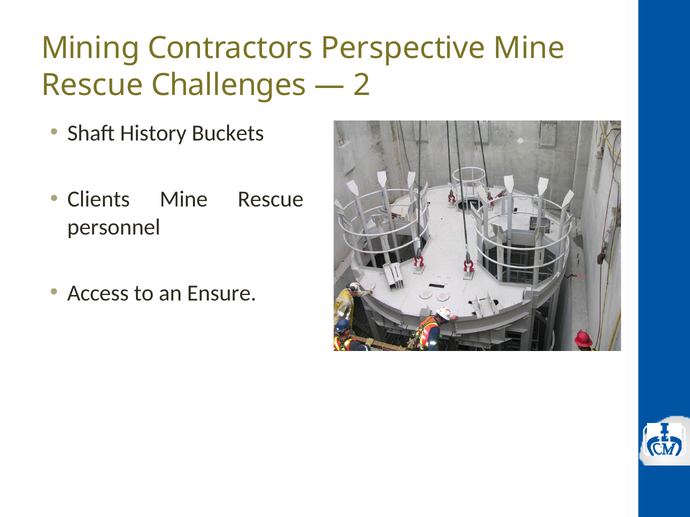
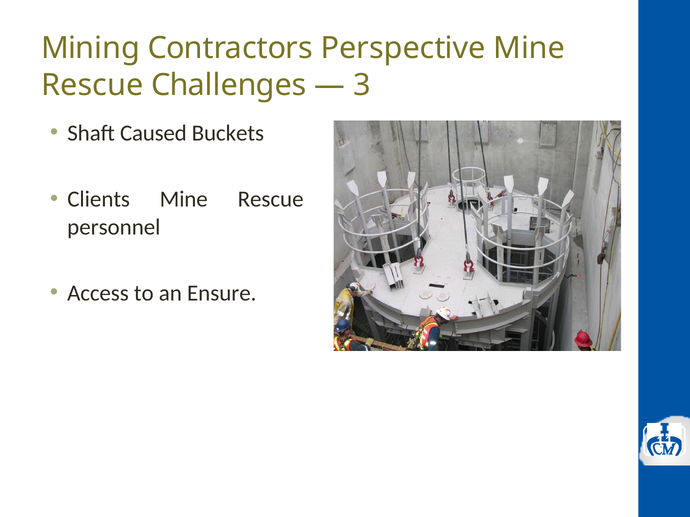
2: 2 -> 3
History: History -> Caused
